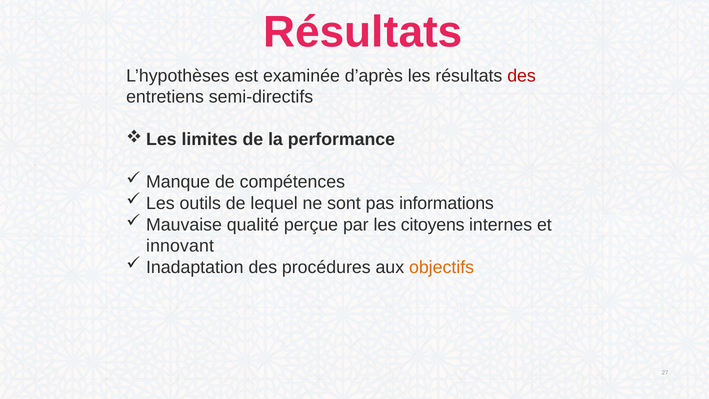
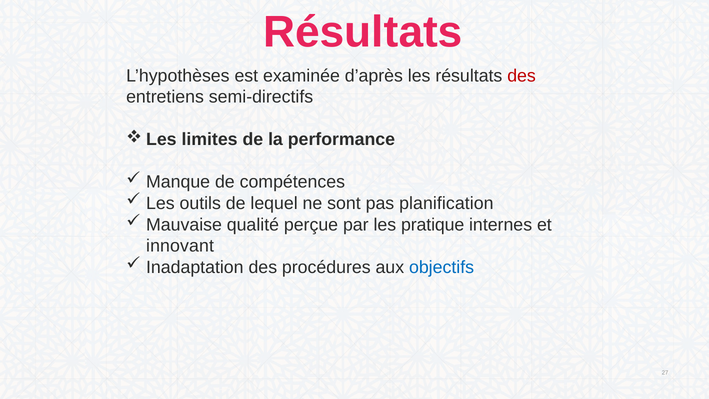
informations: informations -> planification
citoyens: citoyens -> pratique
objectifs colour: orange -> blue
